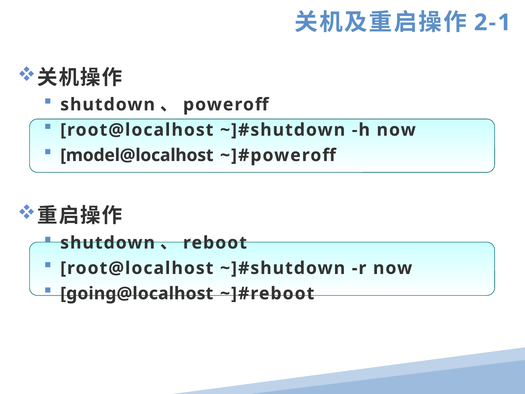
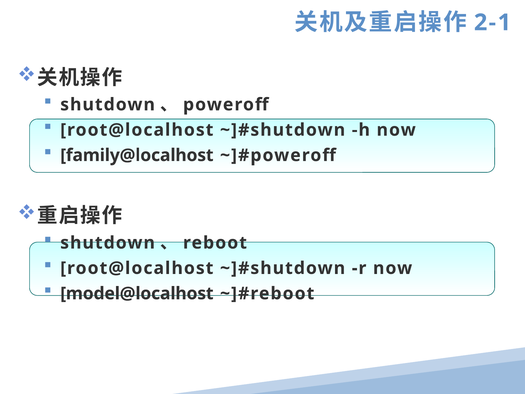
model@localhost: model@localhost -> family@localhost
going@localhost: going@localhost -> model@localhost
